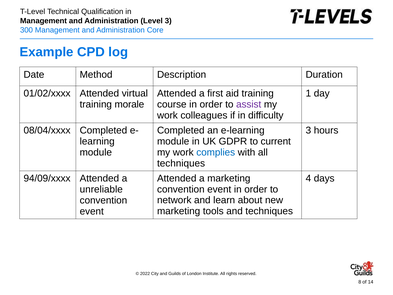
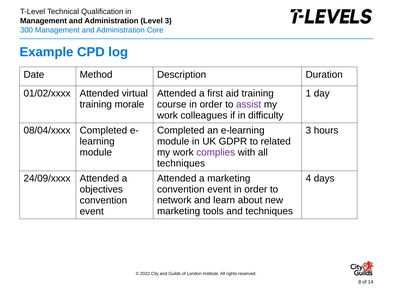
current: current -> related
complies colour: blue -> purple
94/09/xxxx: 94/09/xxxx -> 24/09/xxxx
unreliable: unreliable -> objectives
